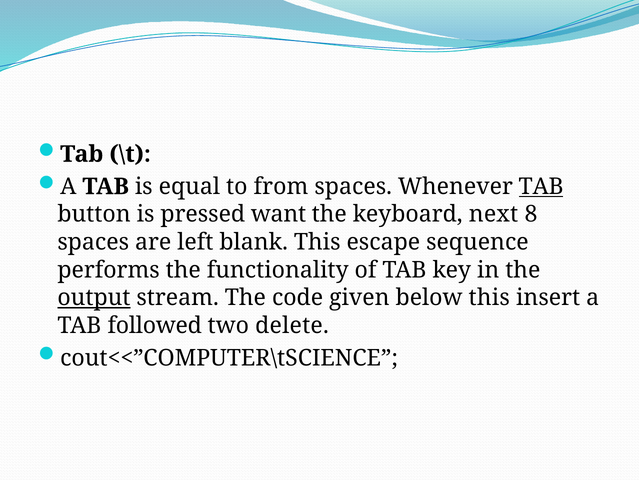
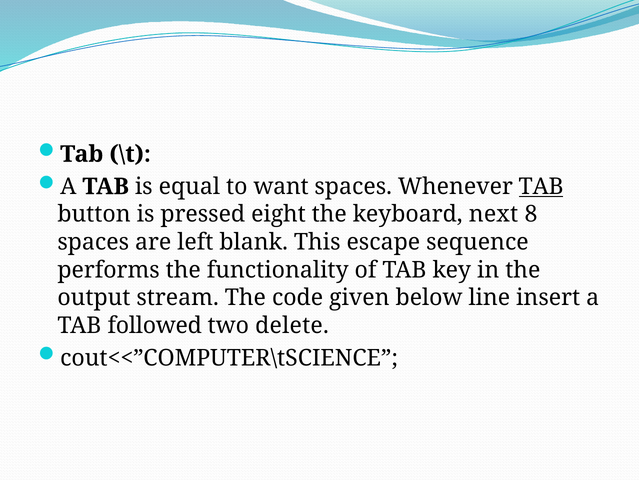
from: from -> want
want: want -> eight
output underline: present -> none
below this: this -> line
